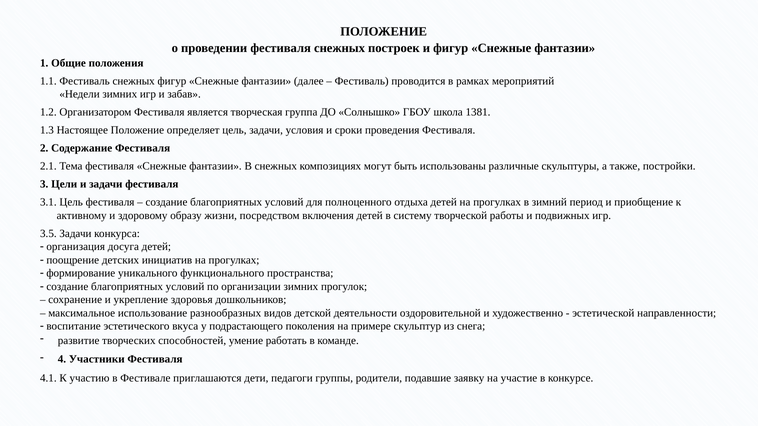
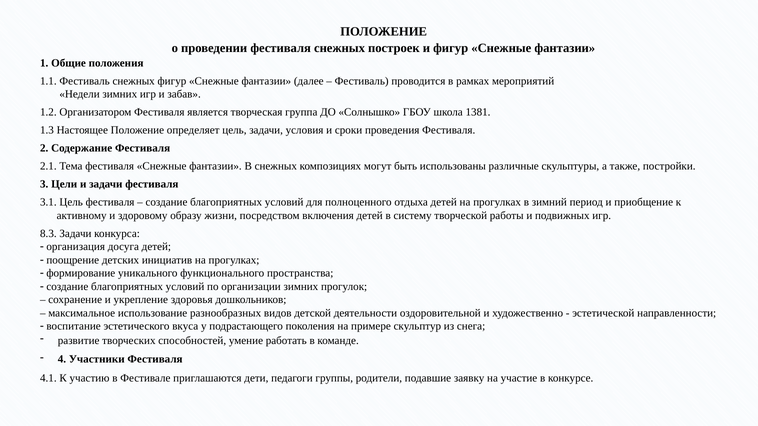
3.5: 3.5 -> 8.3
